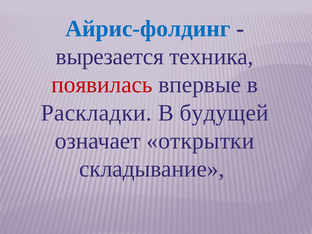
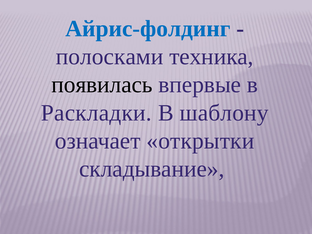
вырезается: вырезается -> полосками
появилась colour: red -> black
будущей: будущей -> шаблону
